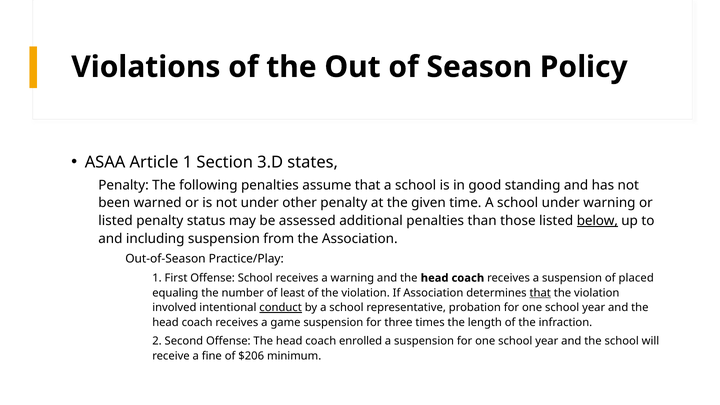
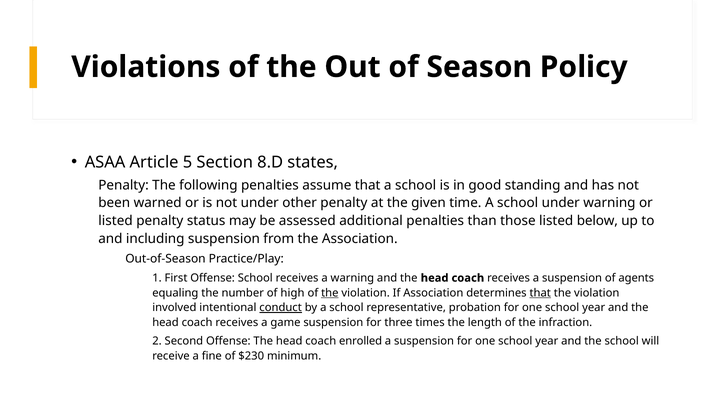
Article 1: 1 -> 5
3.D: 3.D -> 8.D
below underline: present -> none
placed: placed -> agents
least: least -> high
the at (330, 293) underline: none -> present
$206: $206 -> $230
